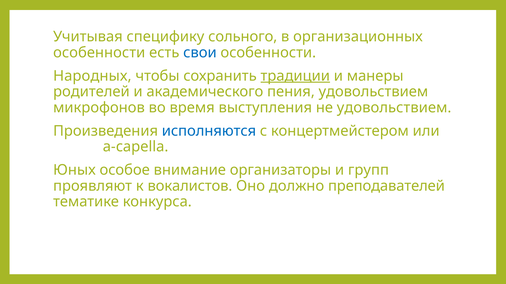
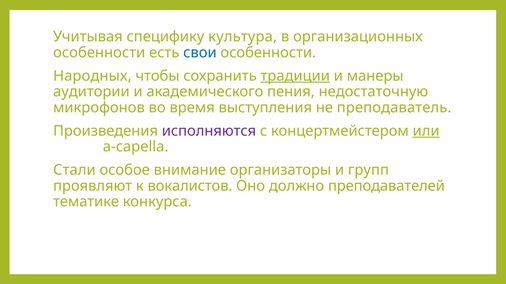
сольного: сольного -> культура
родителей: родителей -> аудитории
пения удовольствием: удовольствием -> недостаточную
не удовольствием: удовольствием -> преподаватель
исполняются colour: blue -> purple
или underline: none -> present
Юных: Юных -> Стали
